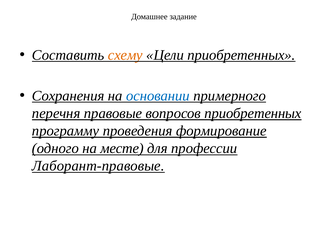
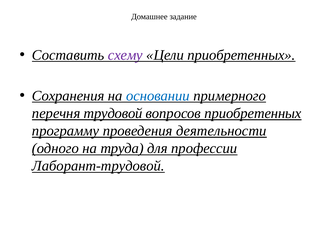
схему colour: orange -> purple
правовые: правовые -> трудовой
формирование: формирование -> деятельности
месте: месте -> труда
Лаборант-правовые: Лаборант-правовые -> Лаборант-трудовой
